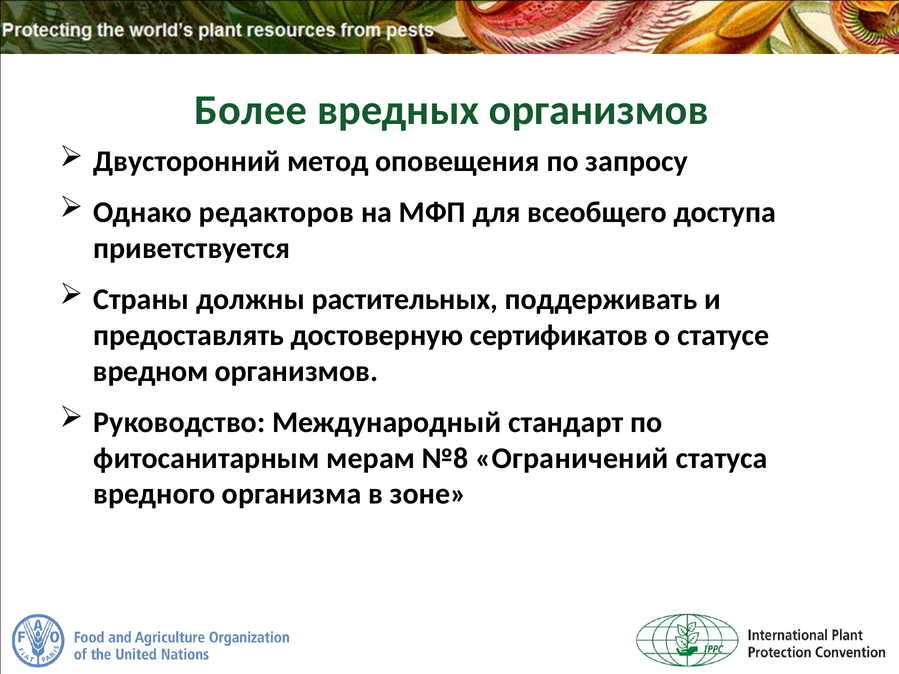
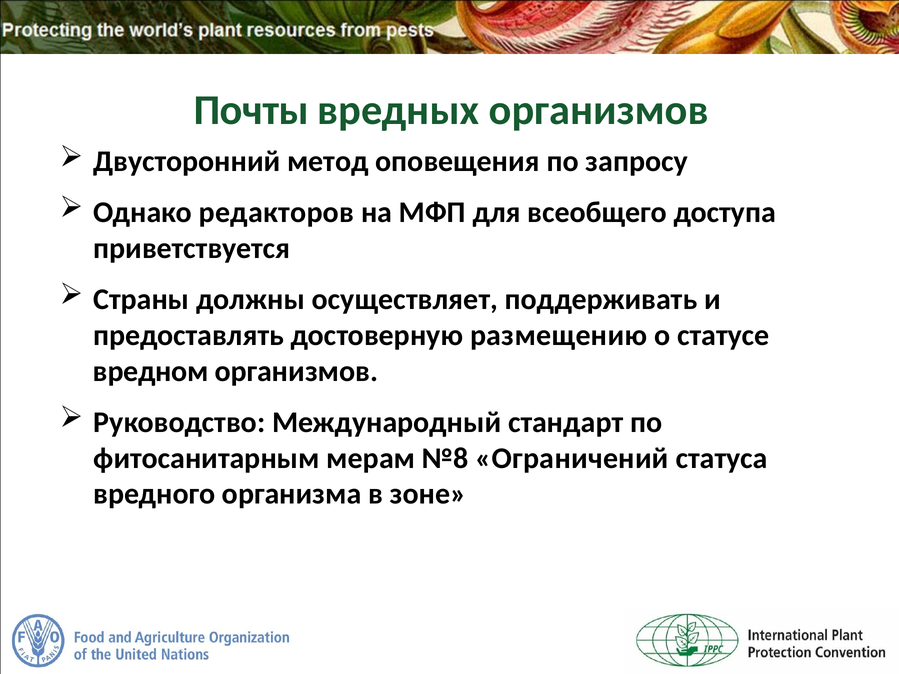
Более: Более -> Почты
растительных: растительных -> осуществляет
сертификатов: сертификатов -> размещению
